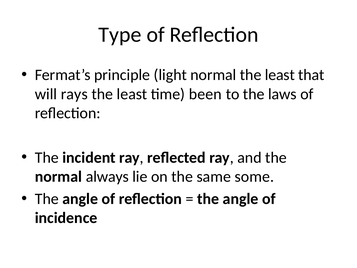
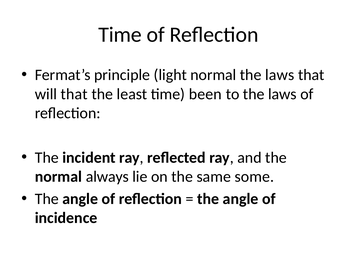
Type at (120, 35): Type -> Time
least at (280, 75): least -> laws
will rays: rays -> that
